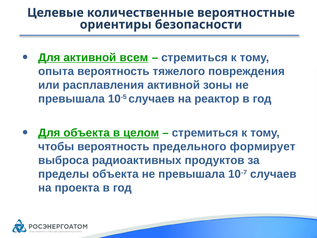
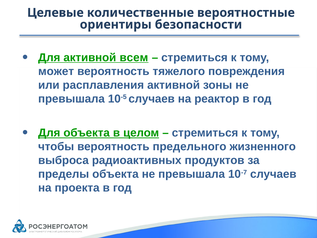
опыта: опыта -> может
формирует: формирует -> жизненного
